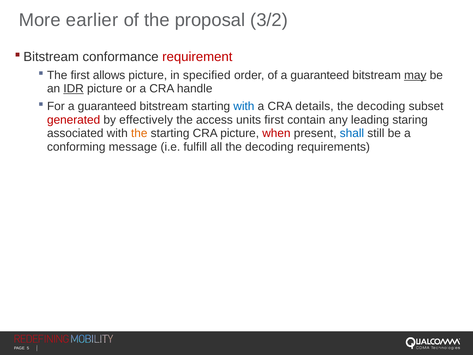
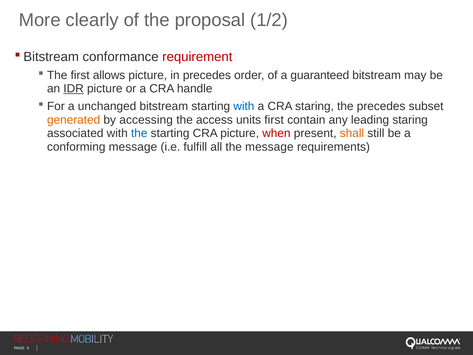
earlier: earlier -> clearly
3/2: 3/2 -> 1/2
in specified: specified -> precedes
may underline: present -> none
For a guaranteed: guaranteed -> unchanged
CRA details: details -> staring
decoding at (381, 106): decoding -> precedes
generated colour: red -> orange
effectively: effectively -> accessing
the at (139, 133) colour: orange -> blue
shall colour: blue -> orange
all the decoding: decoding -> message
